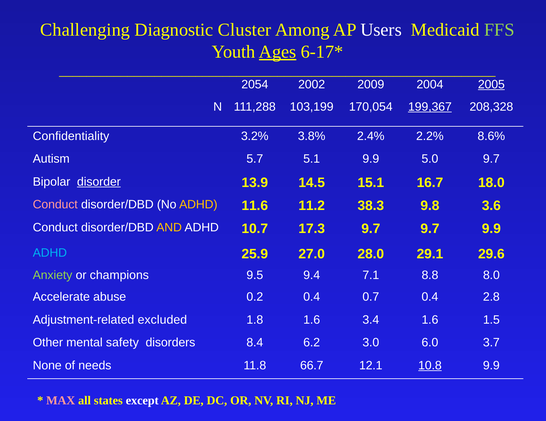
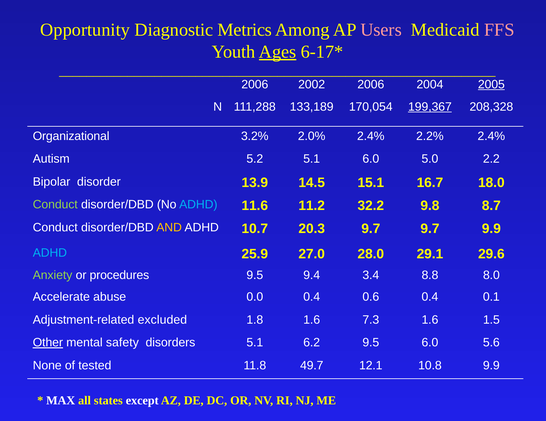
Challenging: Challenging -> Opportunity
Cluster: Cluster -> Metrics
Users colour: white -> pink
FFS colour: light green -> pink
2054 at (255, 84): 2054 -> 2006
2002 2009: 2009 -> 2006
103,199: 103,199 -> 133,189
Confidentiality: Confidentiality -> Organizational
3.8%: 3.8% -> 2.0%
2.2% 8.6%: 8.6% -> 2.4%
5.7: 5.7 -> 5.2
5.1 9.9: 9.9 -> 6.0
5.0 9.7: 9.7 -> 2.2
disorder underline: present -> none
Conduct at (55, 204) colour: pink -> light green
ADHD at (198, 204) colour: yellow -> light blue
38.3: 38.3 -> 32.2
3.6: 3.6 -> 8.7
17.3: 17.3 -> 20.3
champions: champions -> procedures
7.1: 7.1 -> 3.4
0.2: 0.2 -> 0.0
0.7: 0.7 -> 0.6
2.8: 2.8 -> 0.1
3.4: 3.4 -> 7.3
Other underline: none -> present
disorders 8.4: 8.4 -> 5.1
6.2 3.0: 3.0 -> 9.5
3.7: 3.7 -> 5.6
needs: needs -> tested
66.7: 66.7 -> 49.7
10.8 underline: present -> none
MAX colour: pink -> white
